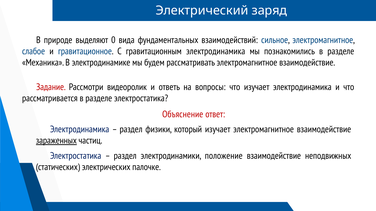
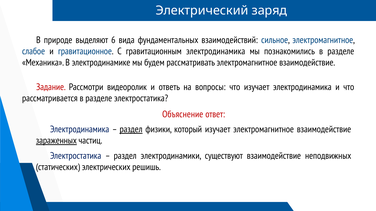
0: 0 -> 6
раздел at (131, 130) underline: none -> present
положение: положение -> существуют
палочке: палочке -> решишь
